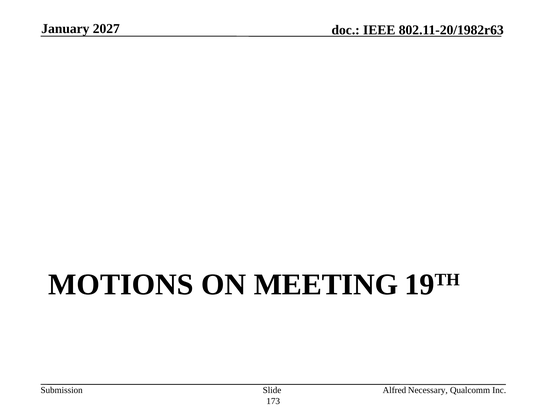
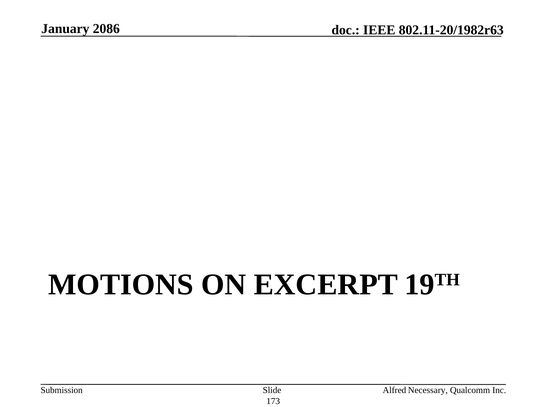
2027: 2027 -> 2086
MEETING: MEETING -> EXCERPT
